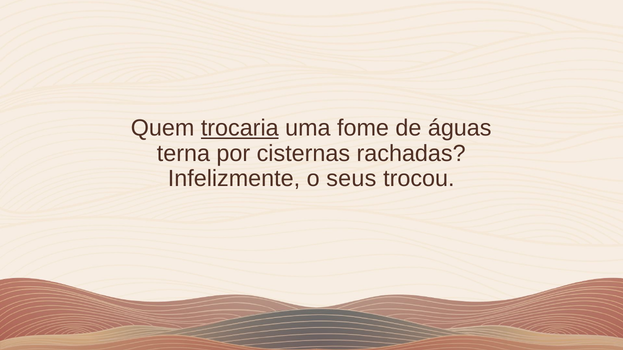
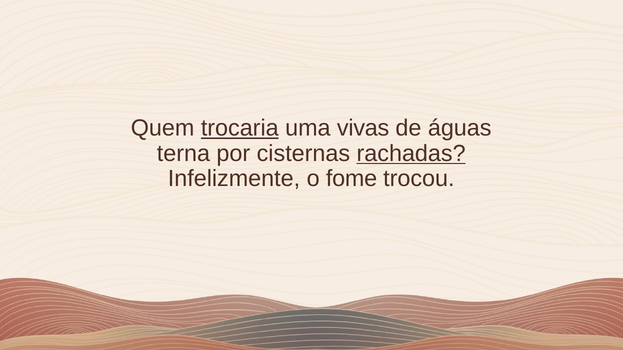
fome: fome -> vivas
rachadas underline: none -> present
seus: seus -> fome
